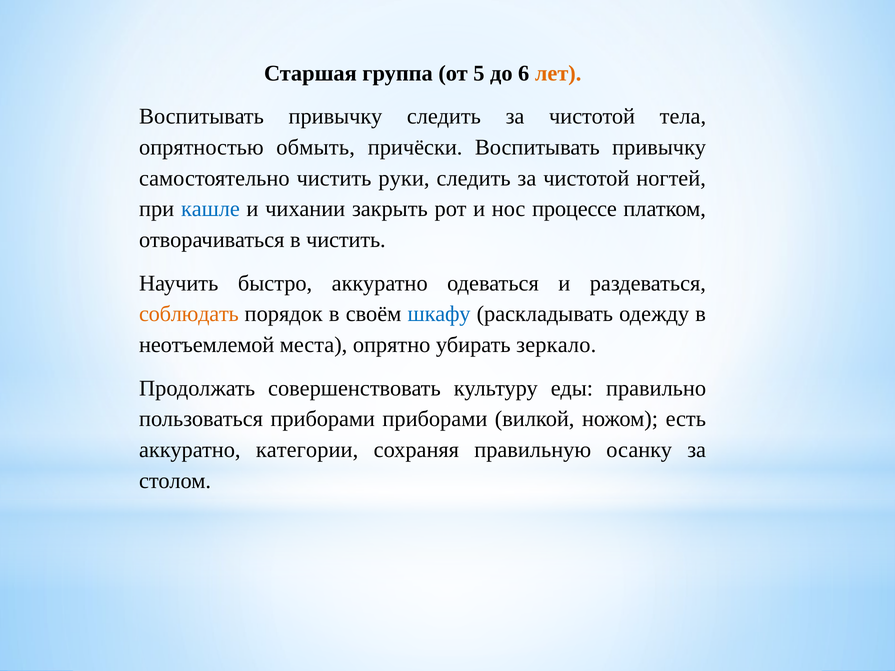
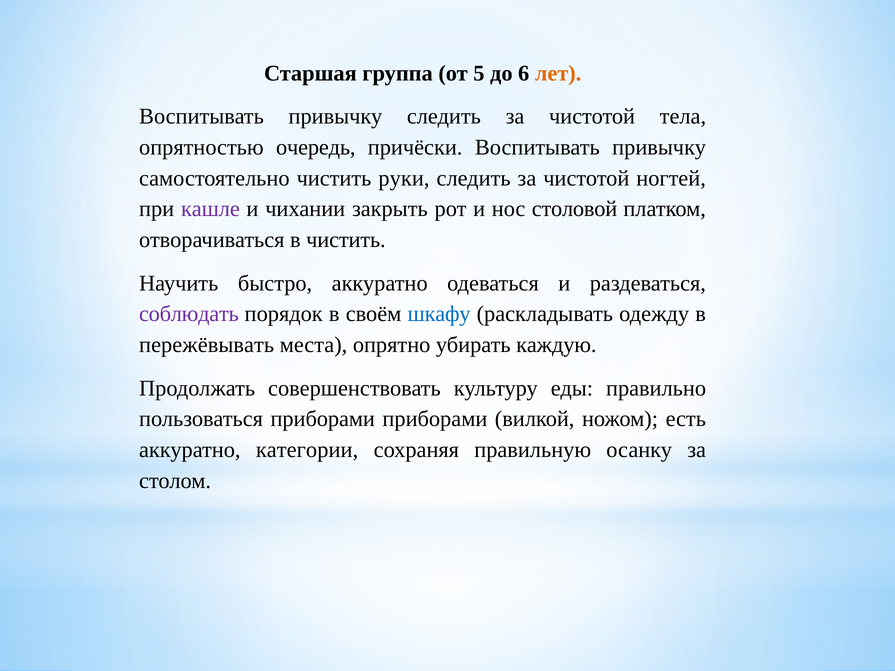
обмыть: обмыть -> очередь
кашле colour: blue -> purple
процессе: процессе -> столовой
соблюдать colour: orange -> purple
неотъемлемой: неотъемлемой -> пережёвывать
зеркало: зеркало -> каждую
